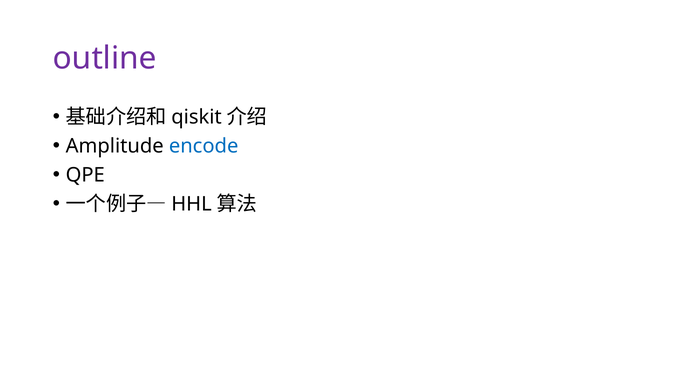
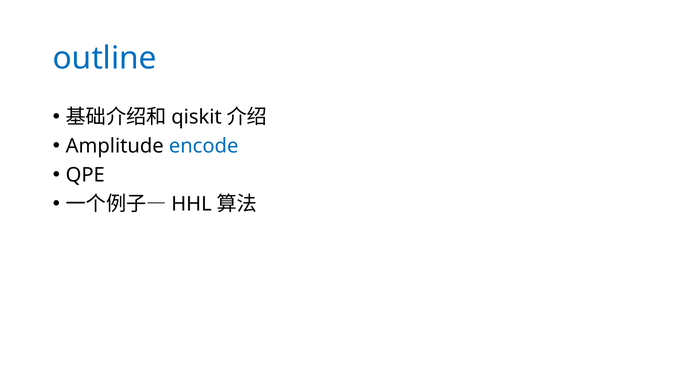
outline colour: purple -> blue
